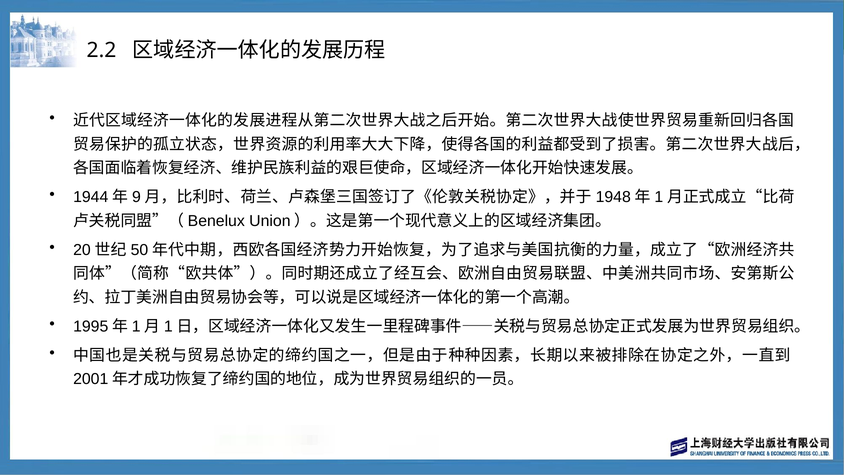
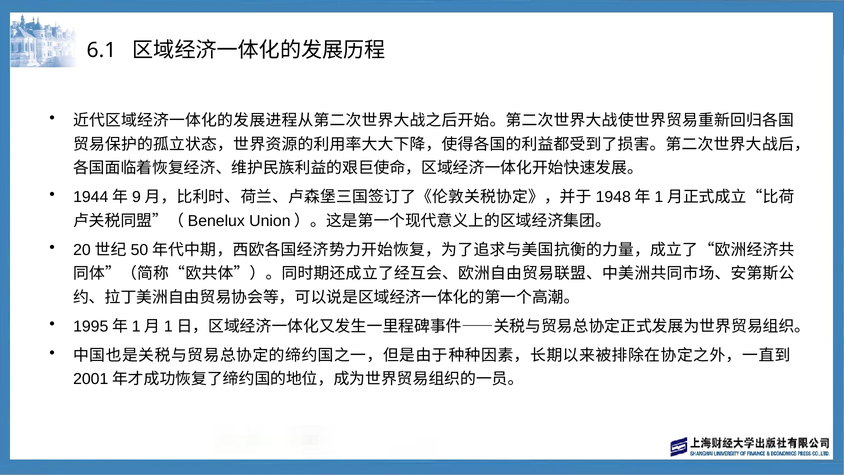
2.2: 2.2 -> 6.1
